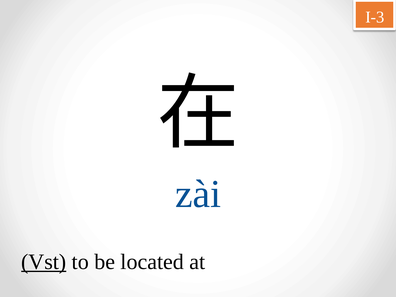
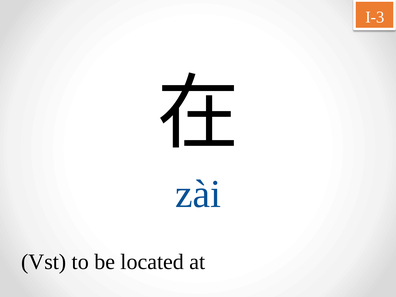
Vst underline: present -> none
